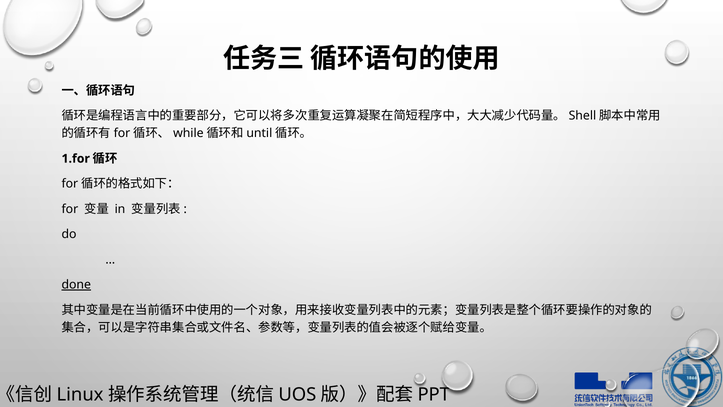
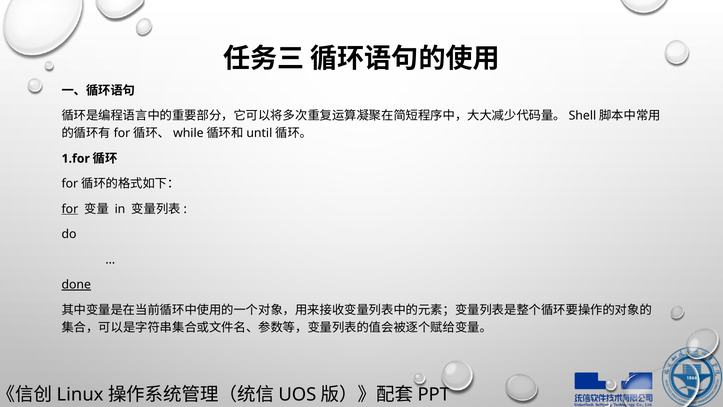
for underline: none -> present
